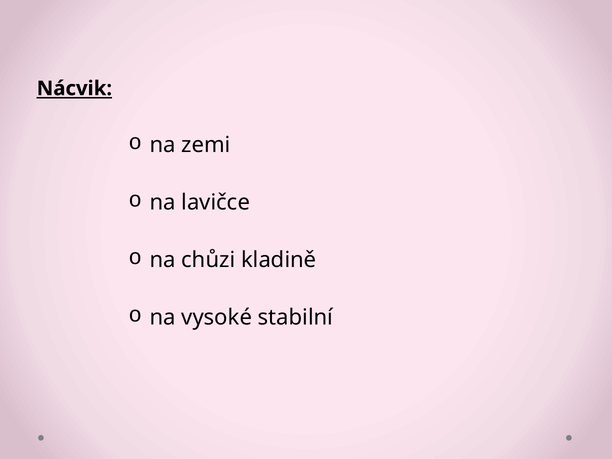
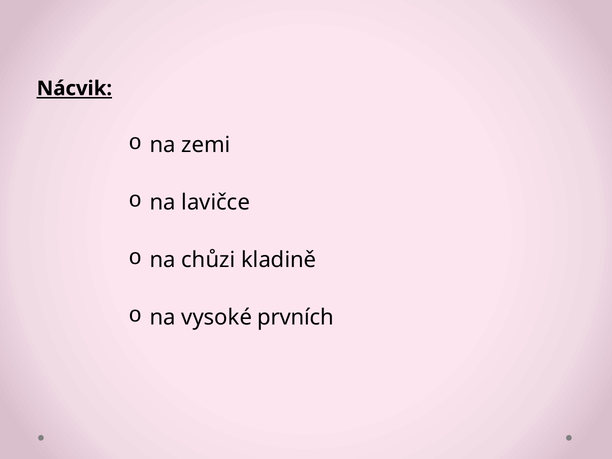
stabilní: stabilní -> prvních
